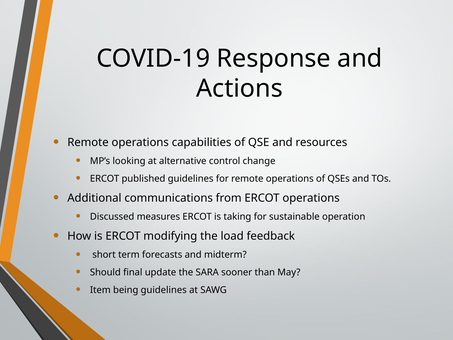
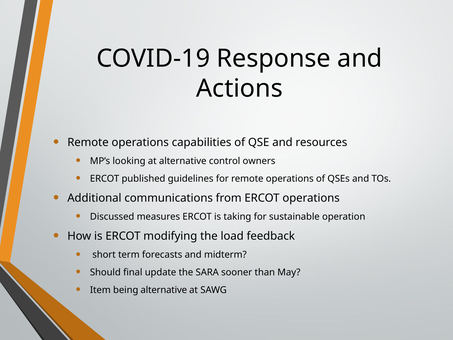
change: change -> owners
being guidelines: guidelines -> alternative
